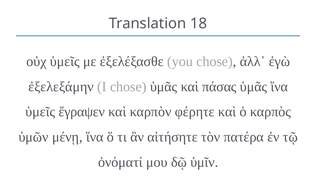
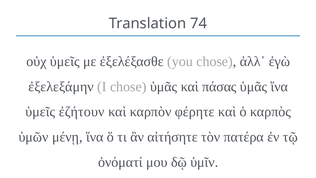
18: 18 -> 74
ἔγραψεν: ἔγραψεν -> ἐζήτουν
